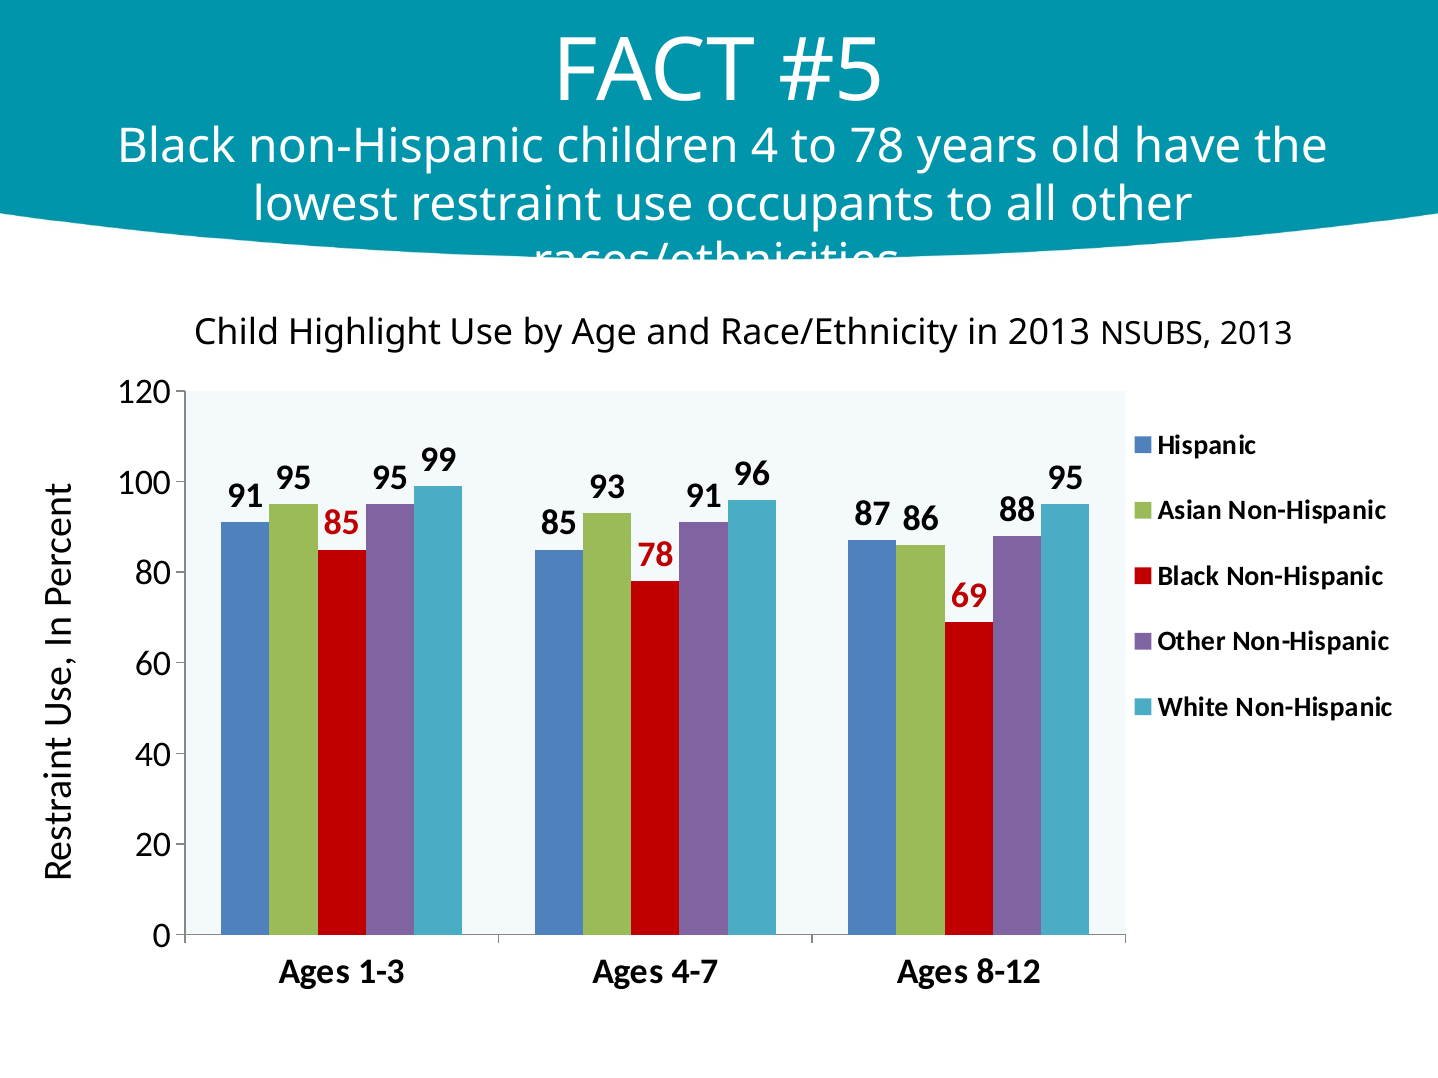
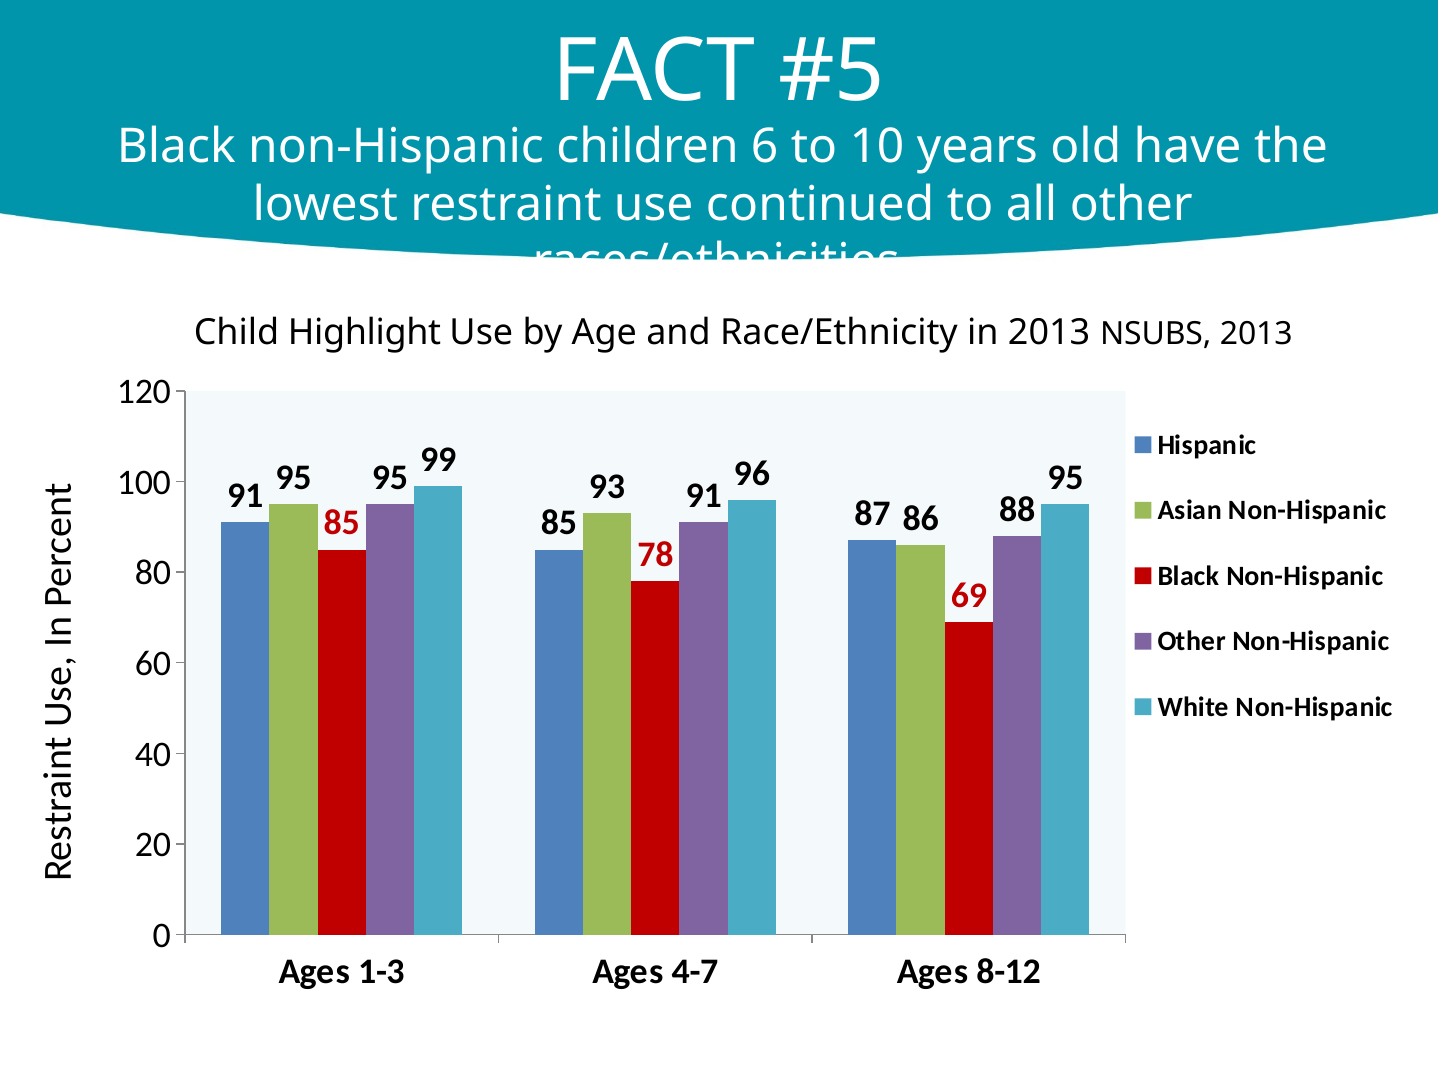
4: 4 -> 6
to 78: 78 -> 10
occupants: occupants -> continued
